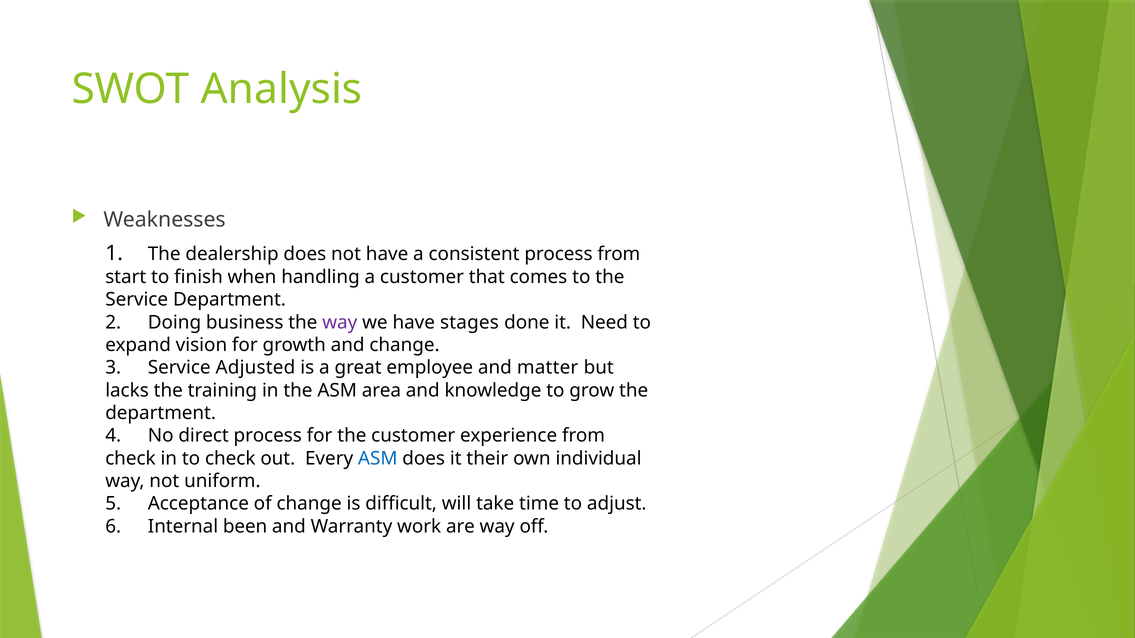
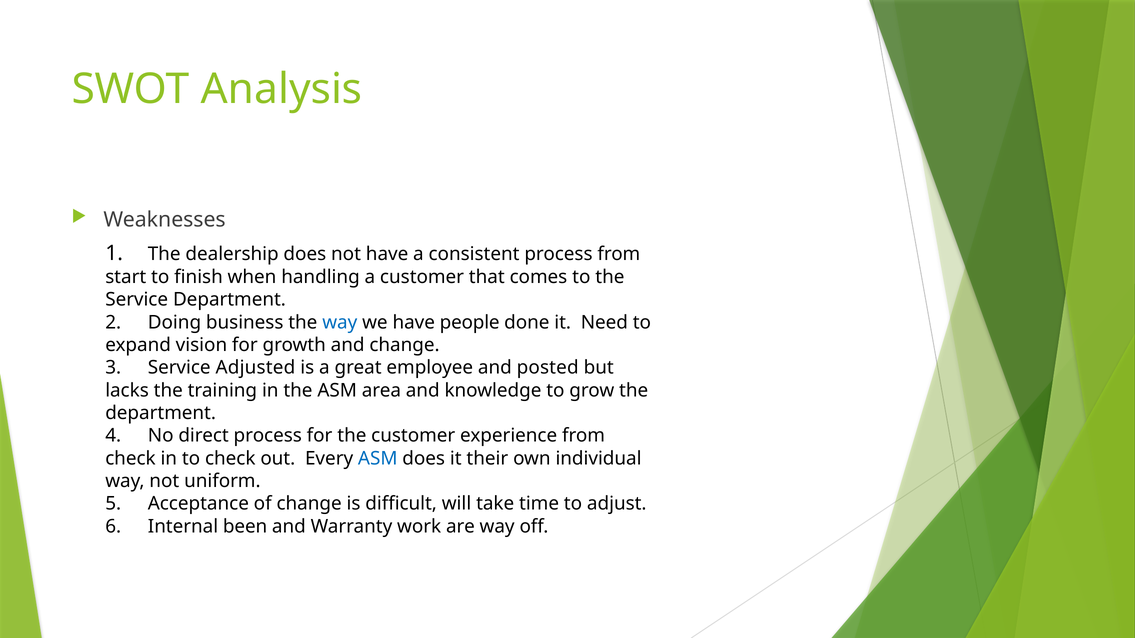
way at (340, 322) colour: purple -> blue
stages: stages -> people
matter: matter -> posted
